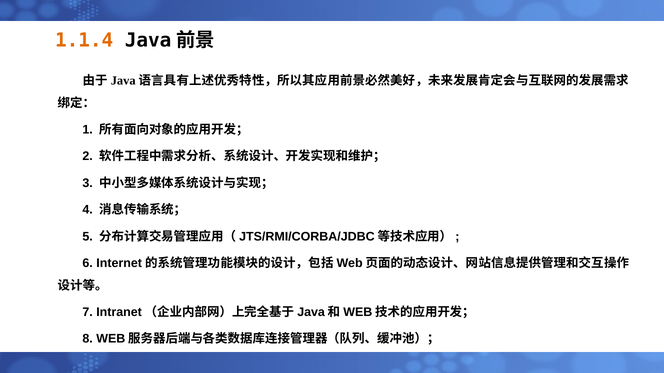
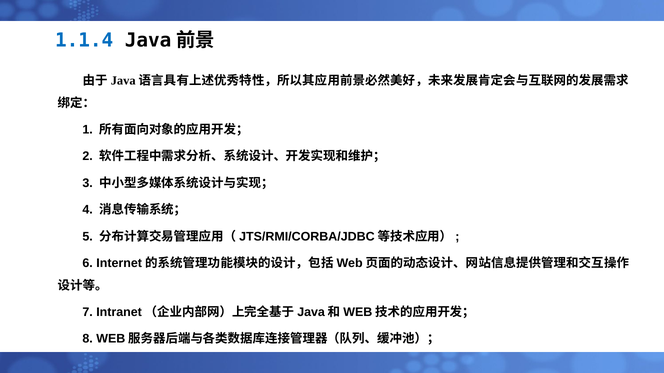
1.1.4 colour: orange -> blue
